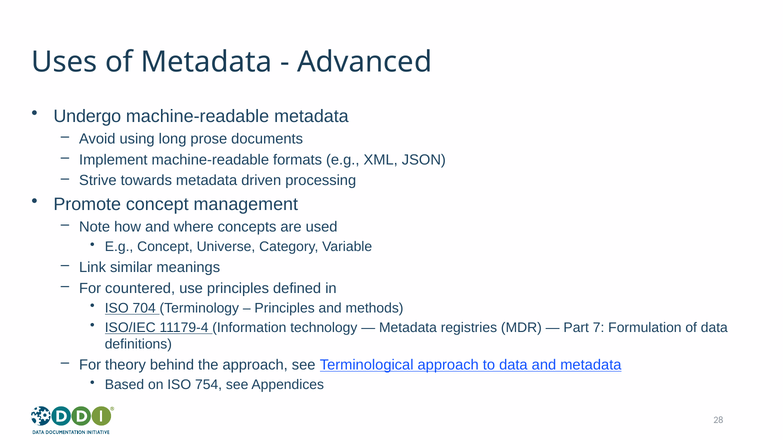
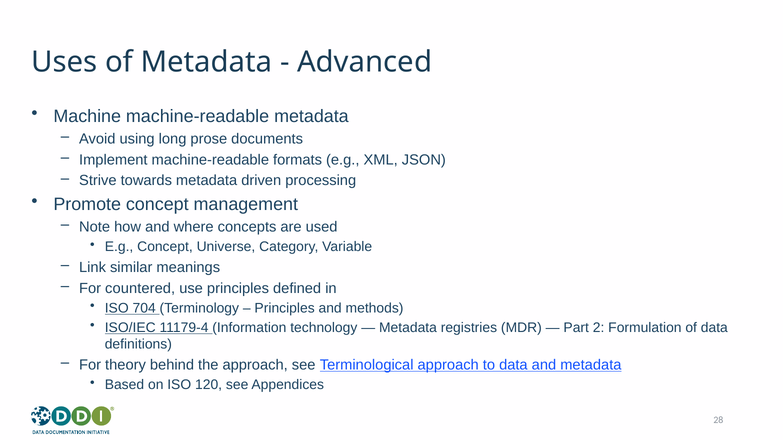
Undergo: Undergo -> Machine
7: 7 -> 2
754: 754 -> 120
